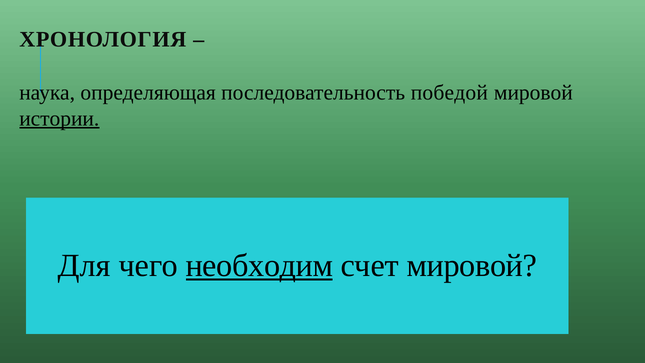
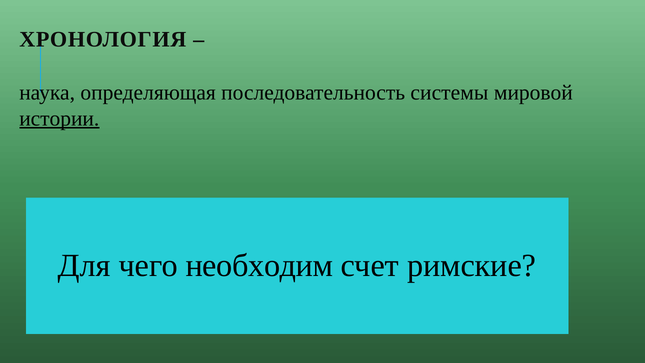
победой: победой -> системы
необходим underline: present -> none
счет мировой: мировой -> римские
